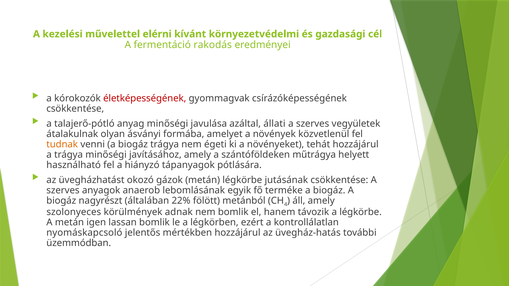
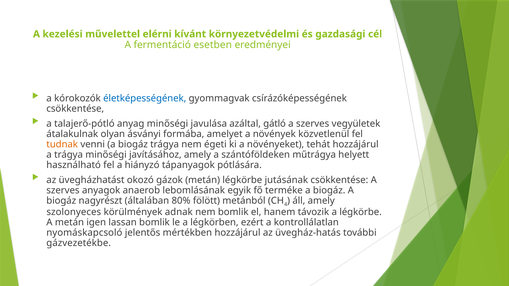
rakodás: rakodás -> esetben
életképességének colour: red -> blue
állati: állati -> gátló
22%: 22% -> 80%
üzemmódban: üzemmódban -> gázvezetékbe
